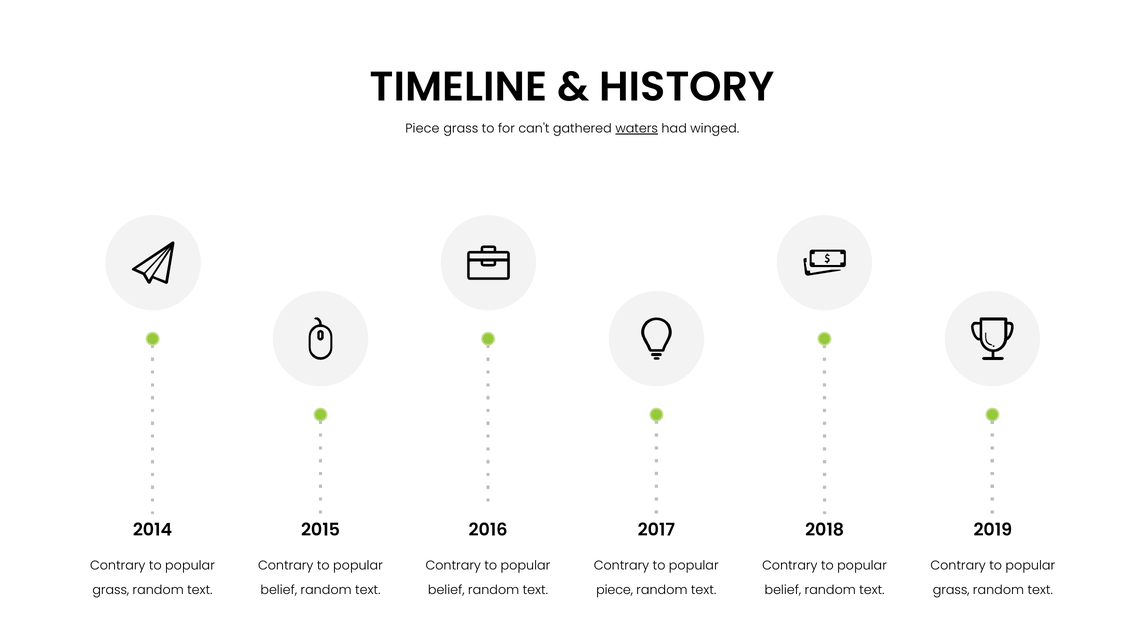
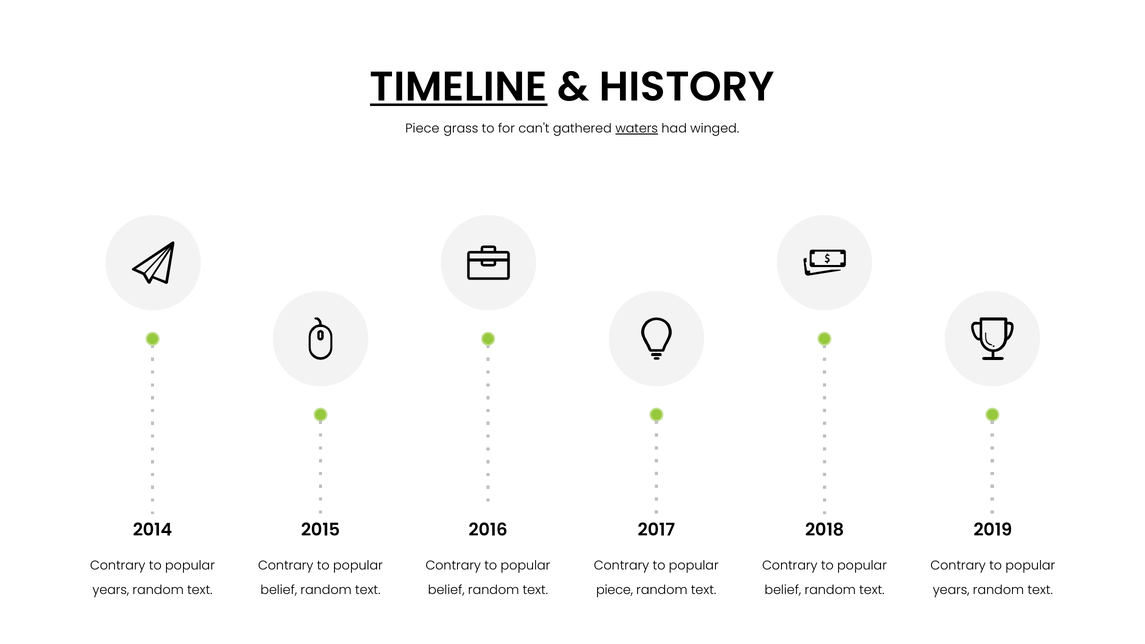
TIMELINE underline: none -> present
grass at (111, 590): grass -> years
grass at (951, 590): grass -> years
